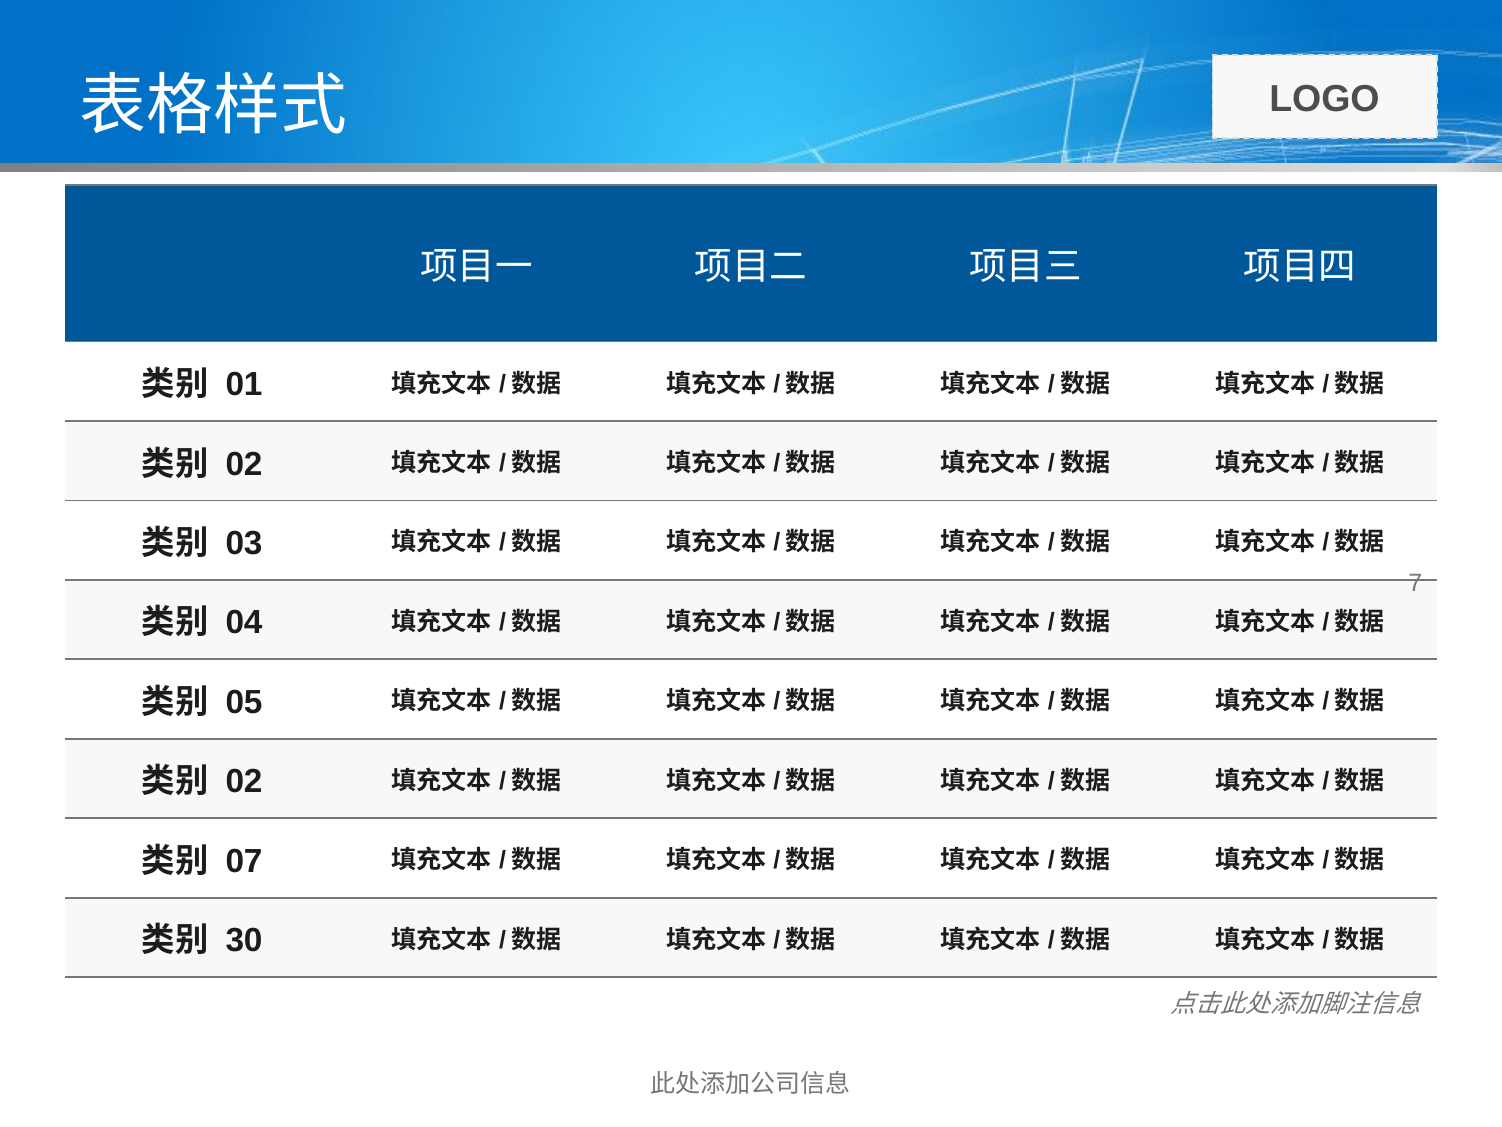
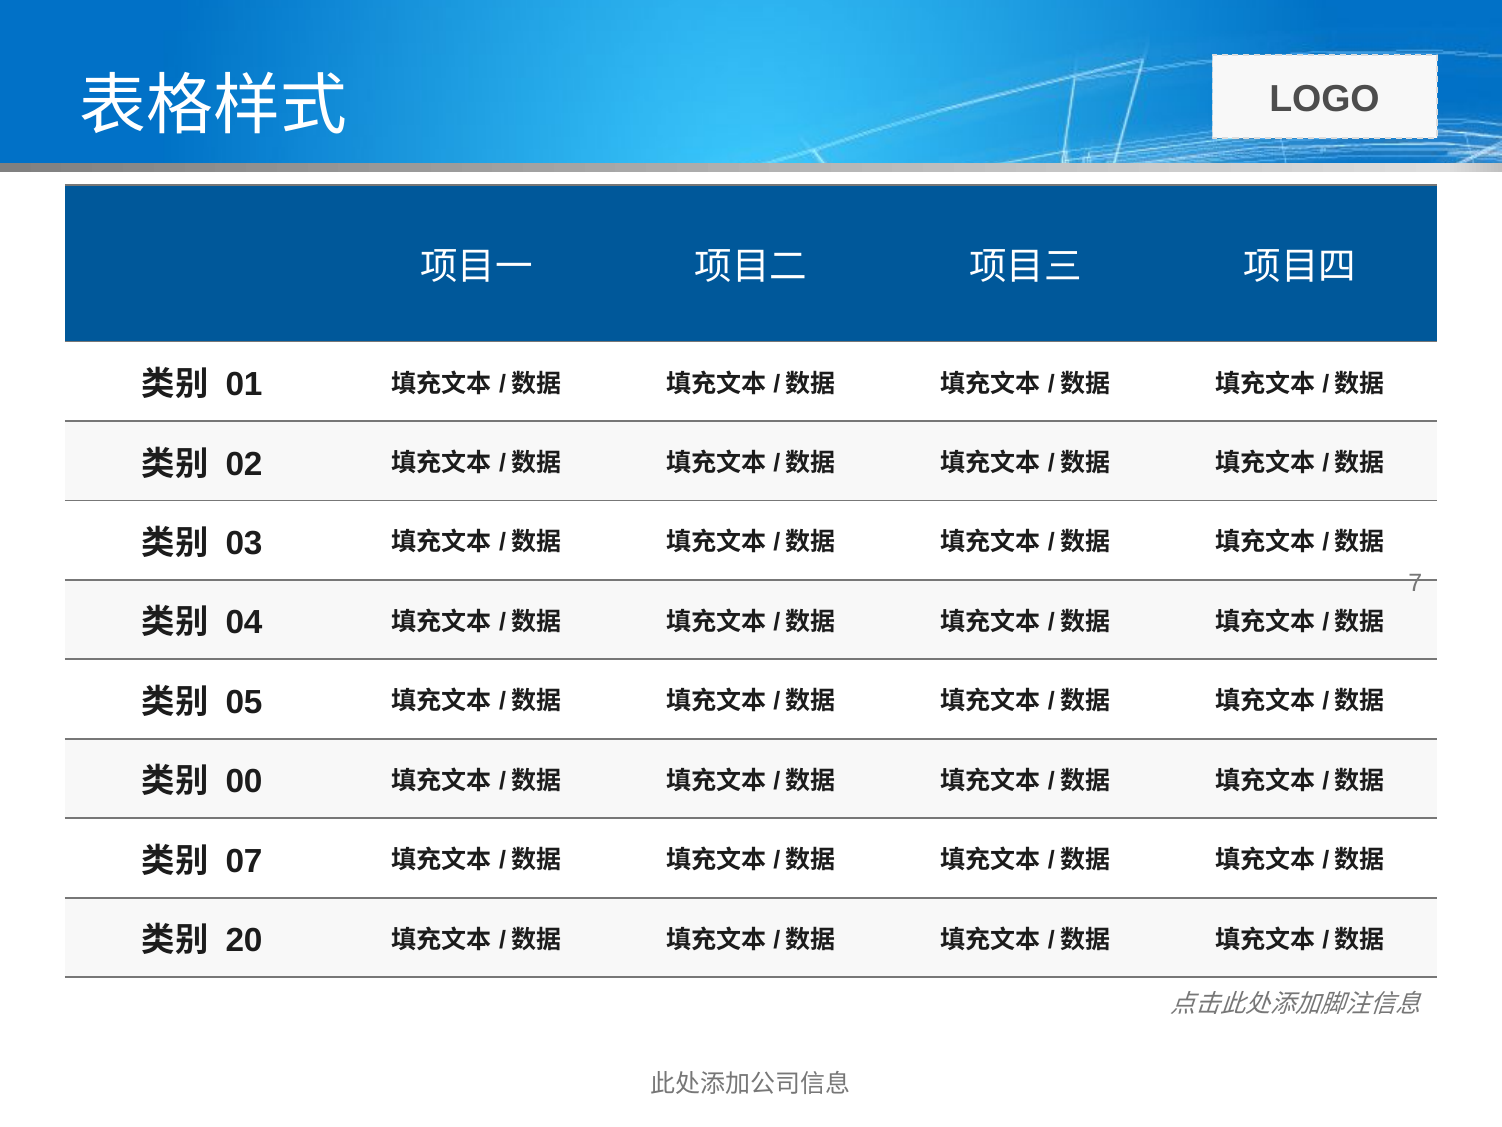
02 at (244, 782): 02 -> 00
30: 30 -> 20
